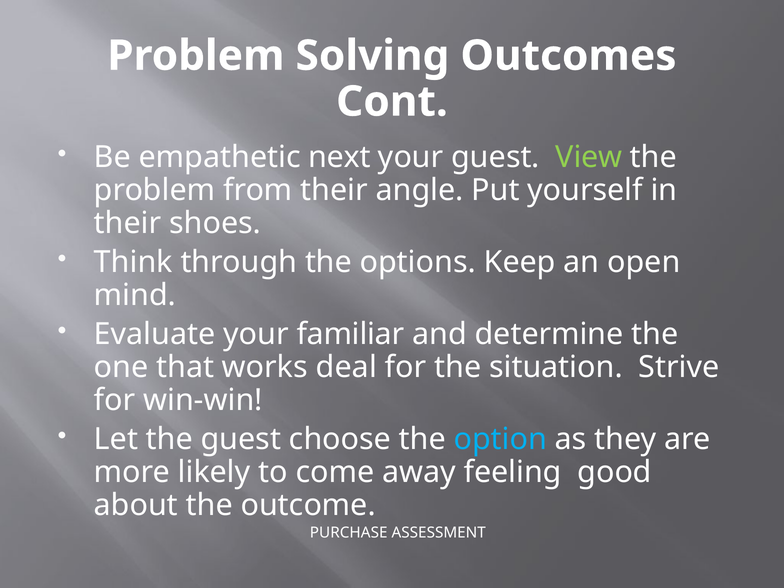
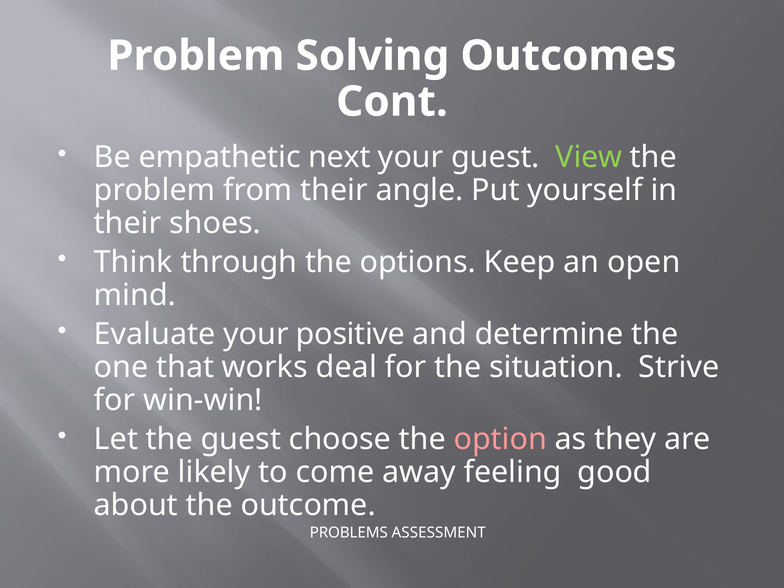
familiar: familiar -> positive
option colour: light blue -> pink
PURCHASE: PURCHASE -> PROBLEMS
